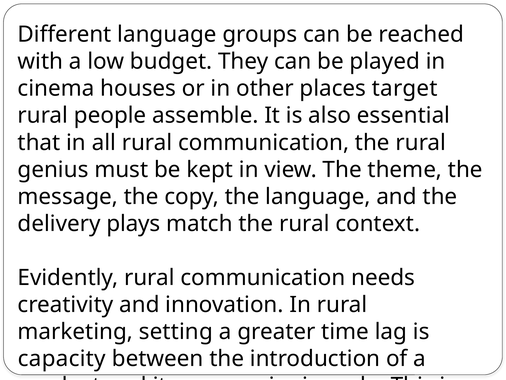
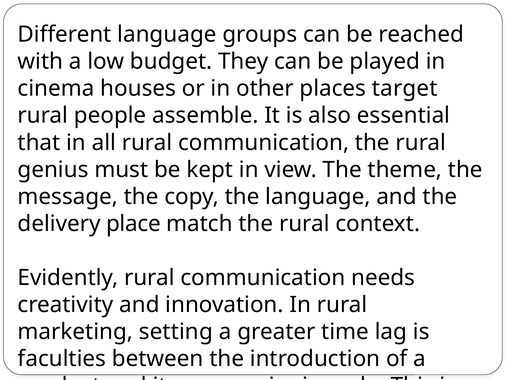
plays: plays -> place
capacity: capacity -> faculties
